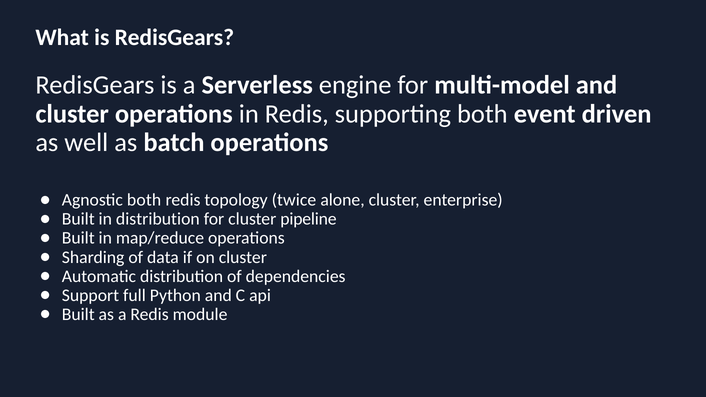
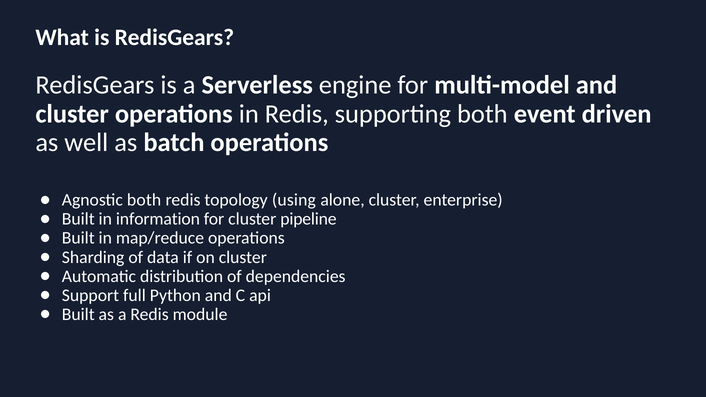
twice: twice -> using
in distribution: distribution -> information
